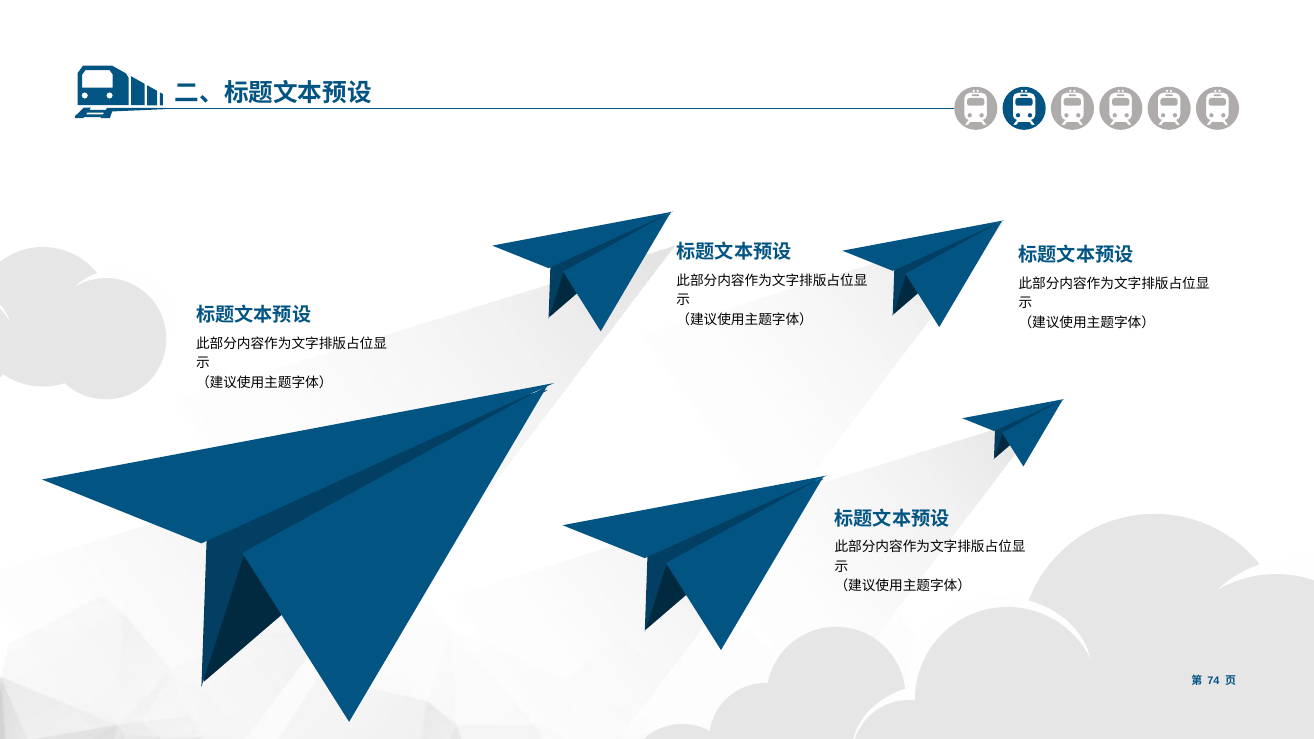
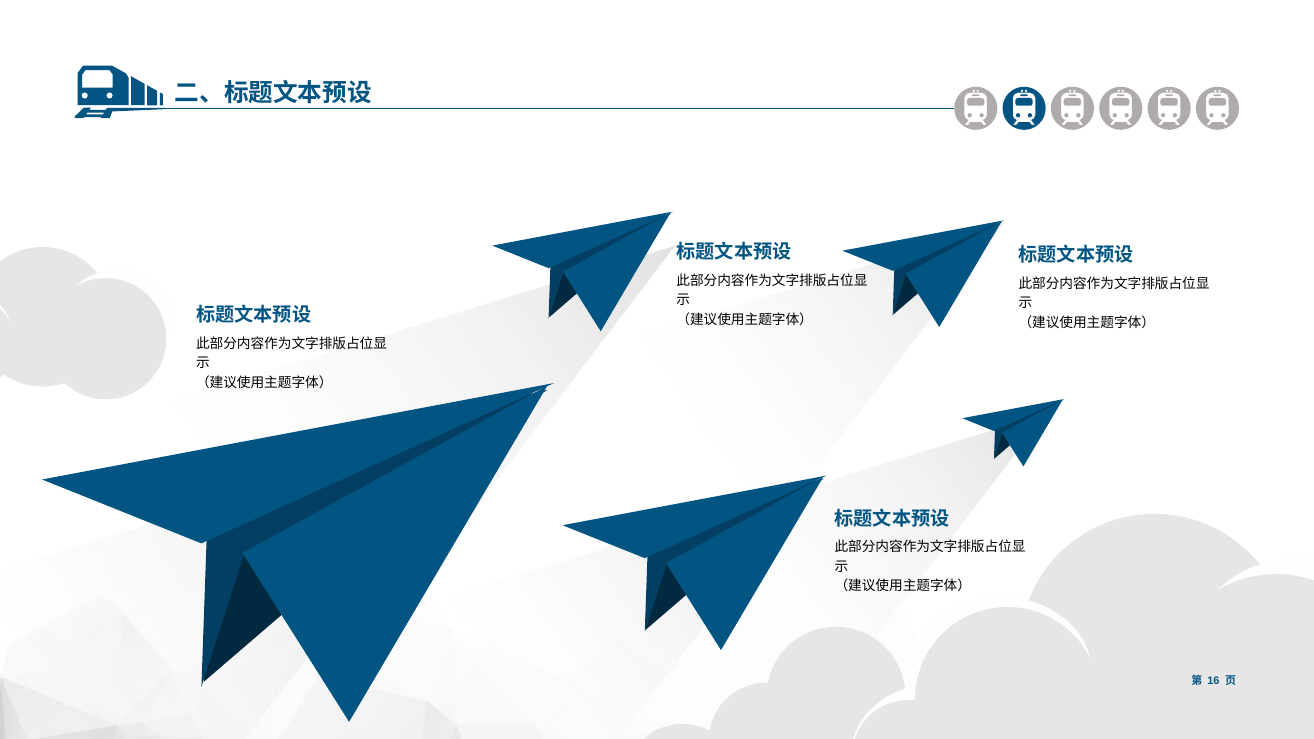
74: 74 -> 16
